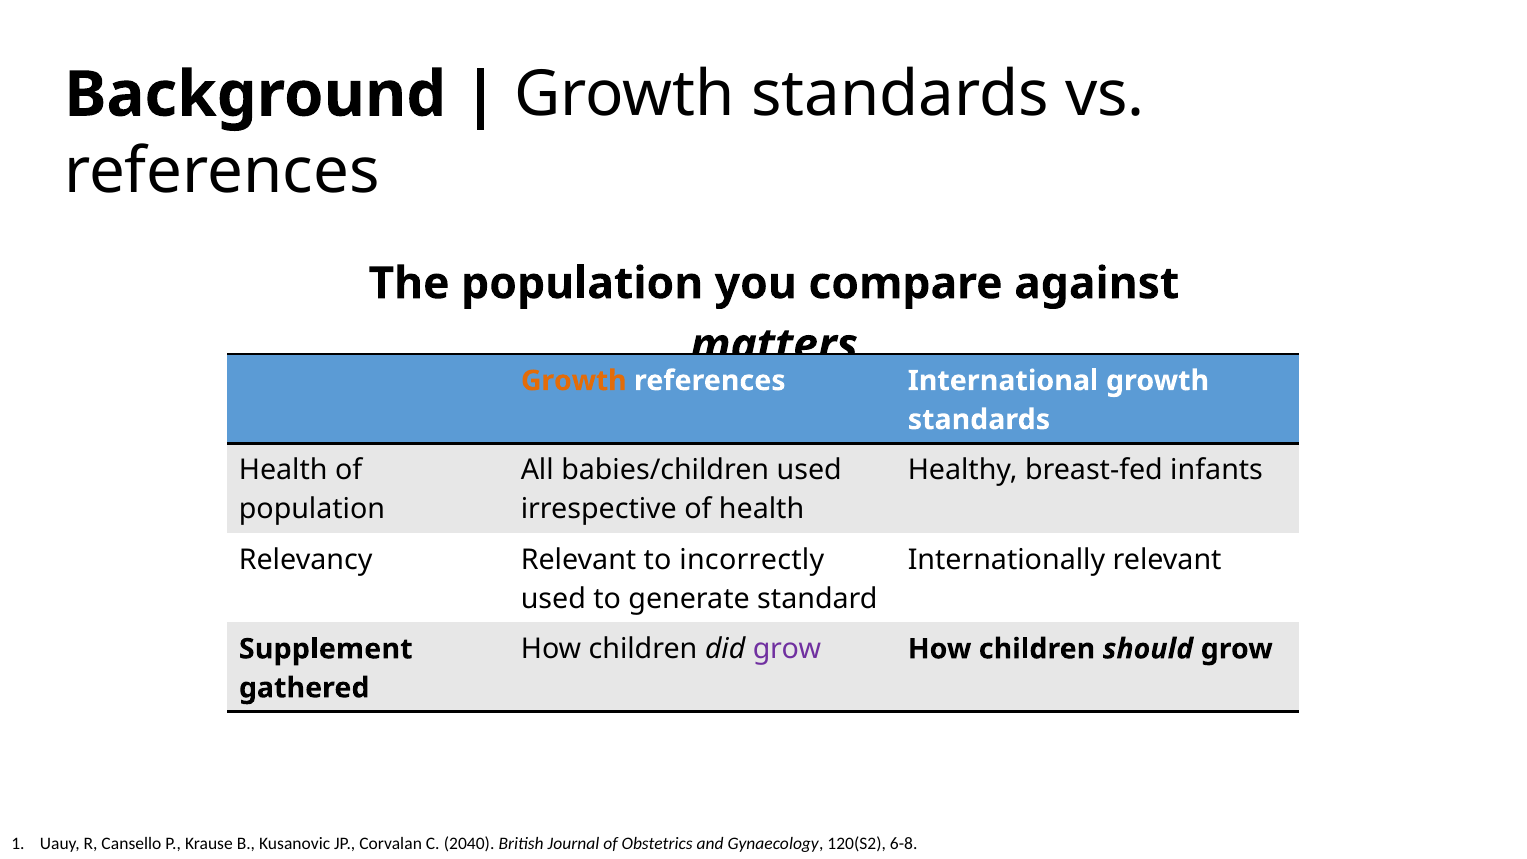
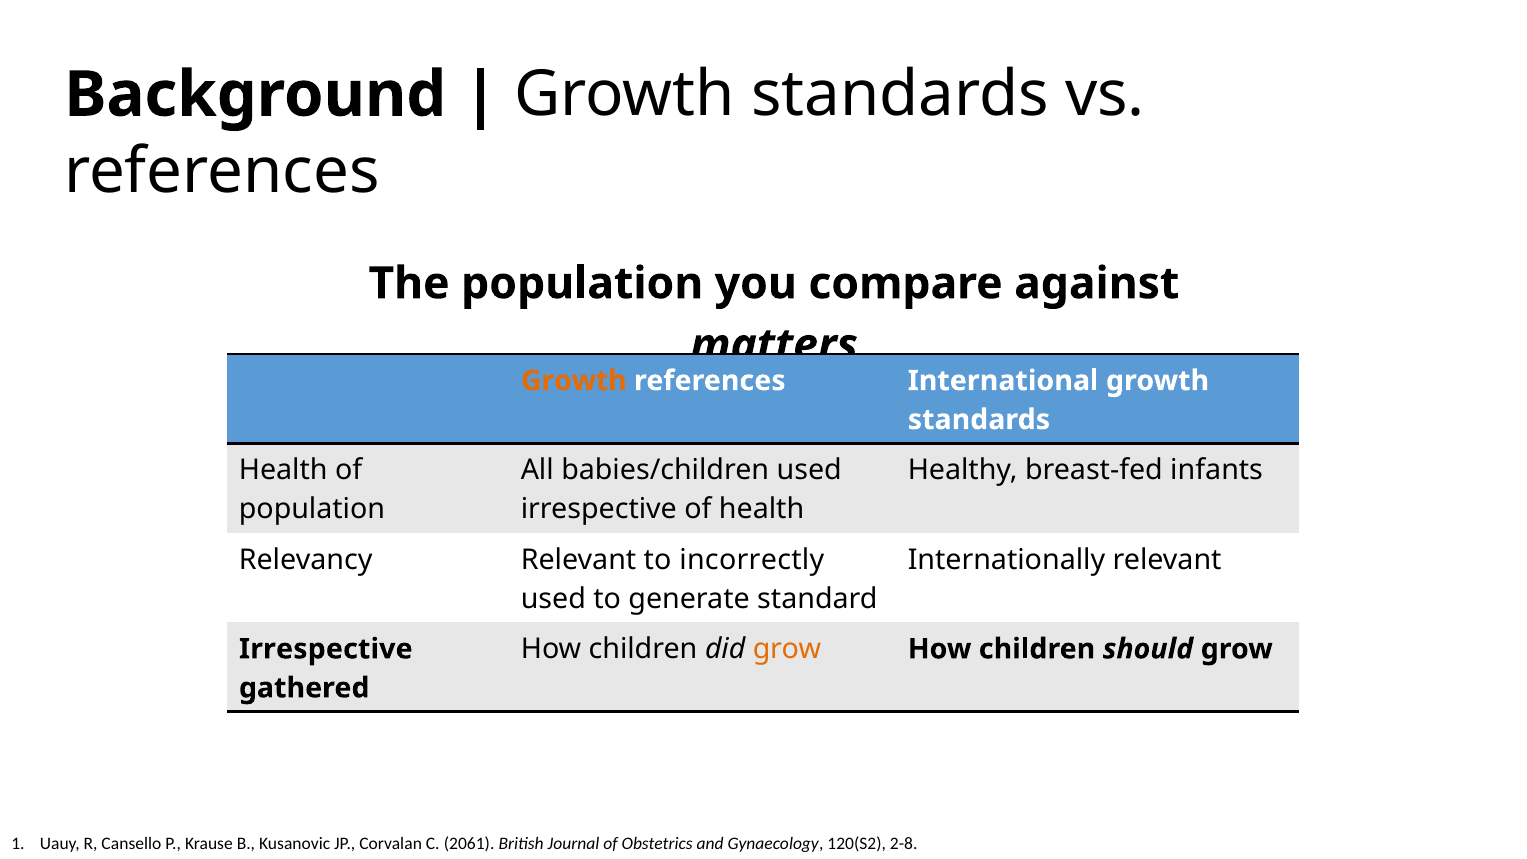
grow at (787, 649) colour: purple -> orange
Supplement at (326, 649): Supplement -> Irrespective
2040: 2040 -> 2061
6-8: 6-8 -> 2-8
